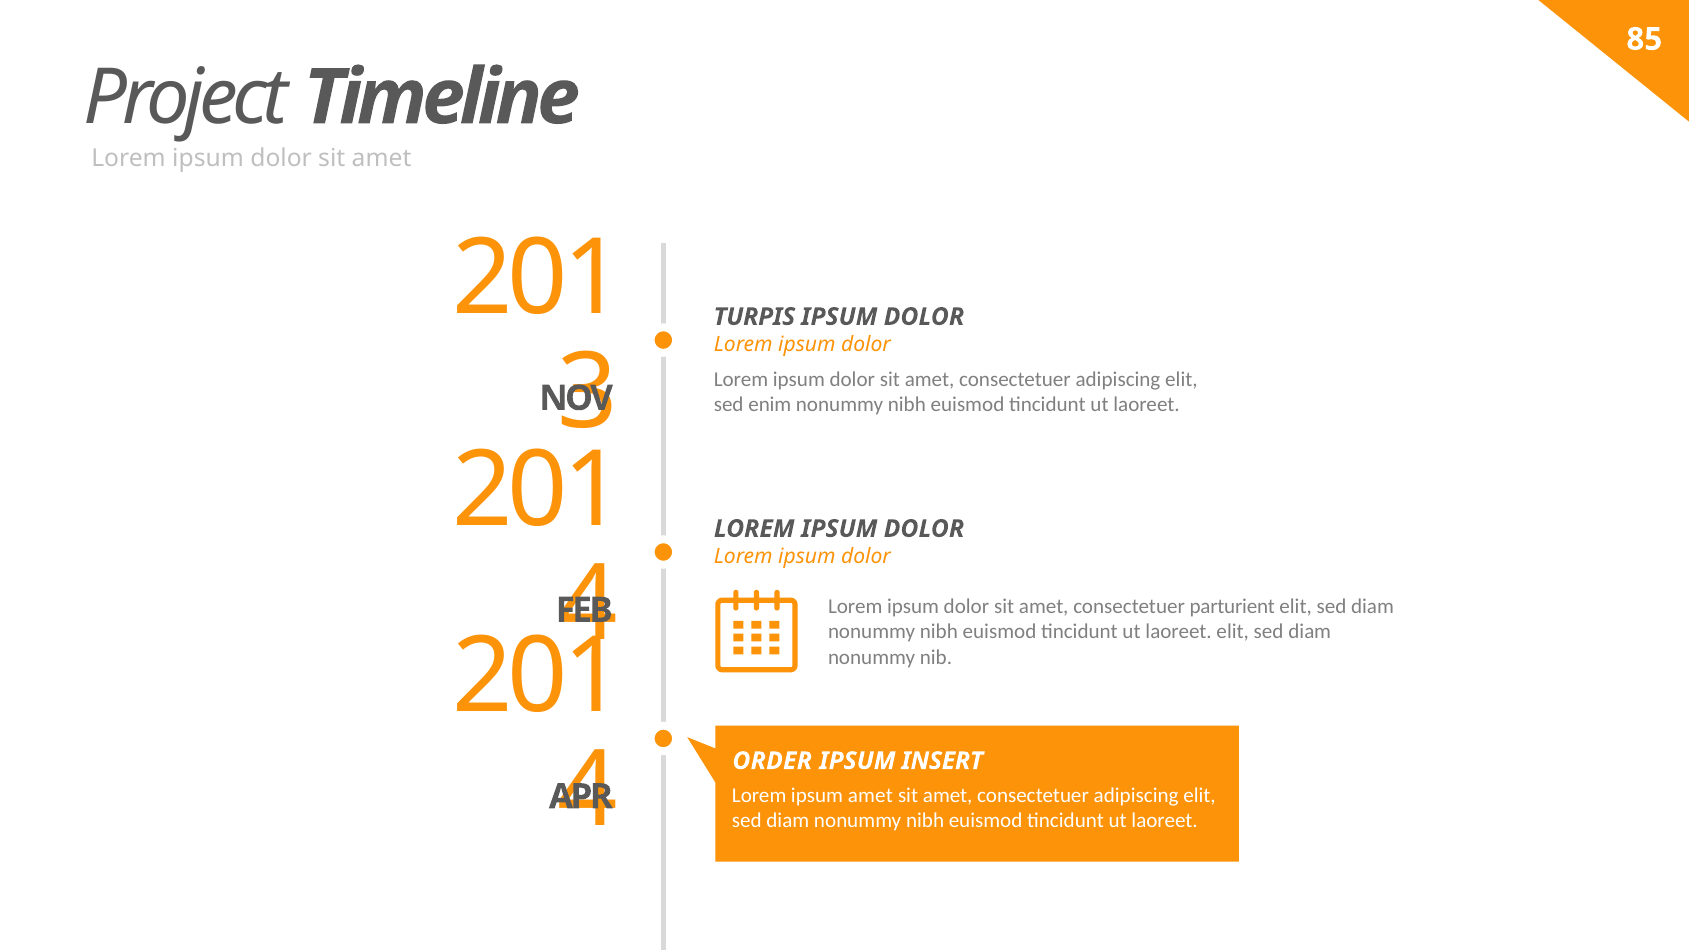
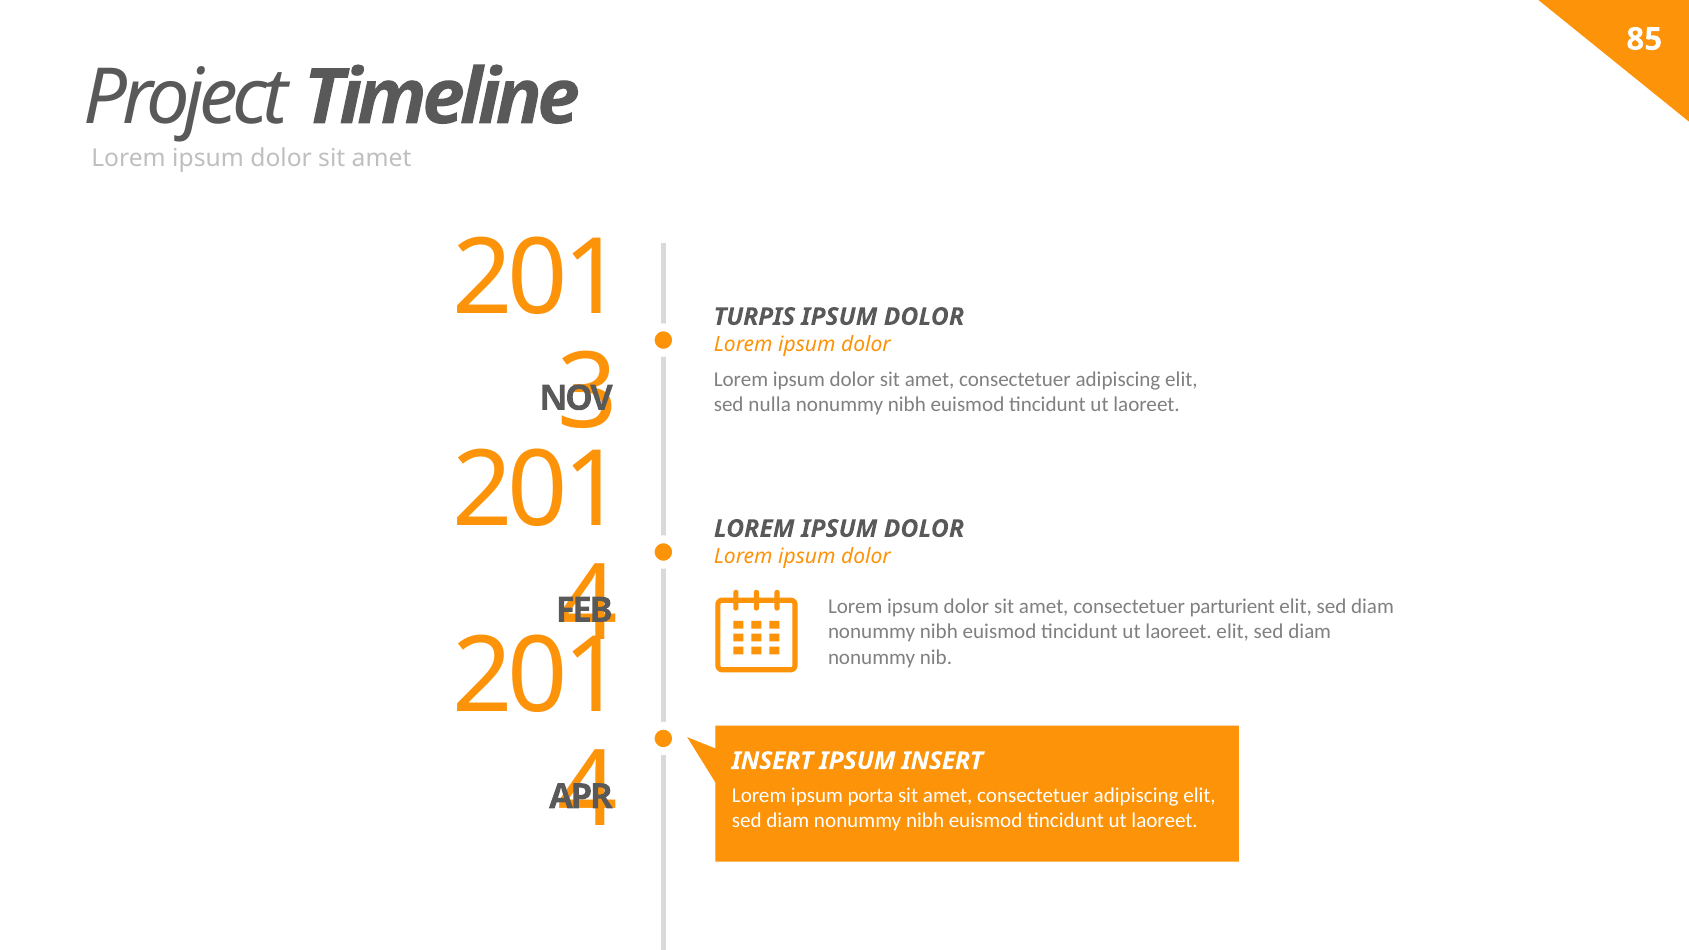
enim: enim -> nulla
ORDER at (772, 761): ORDER -> INSERT
ipsum amet: amet -> porta
